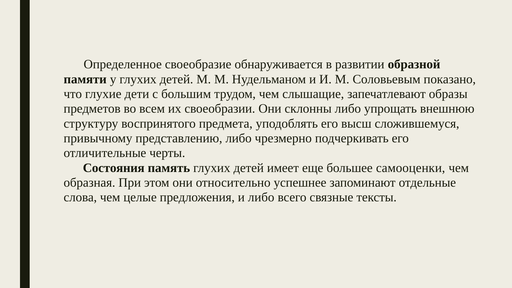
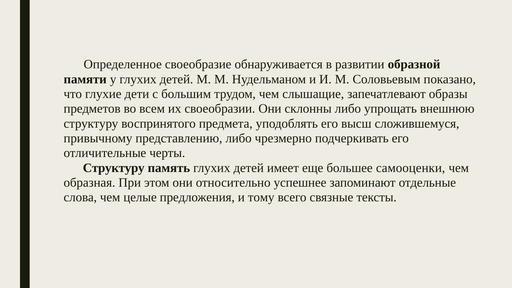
Состояния at (114, 168): Состояния -> Структуру
и либо: либо -> тому
